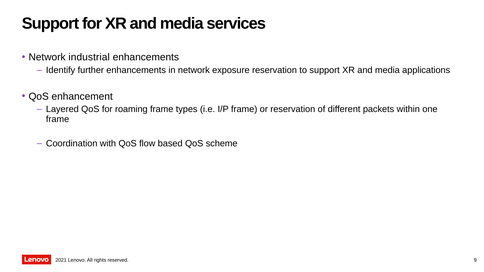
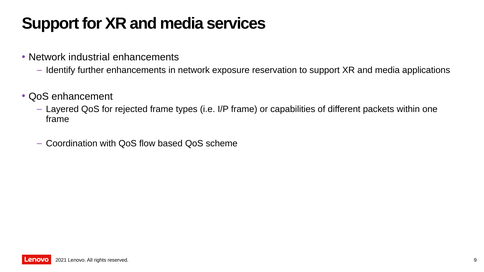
roaming: roaming -> rejected
or reservation: reservation -> capabilities
